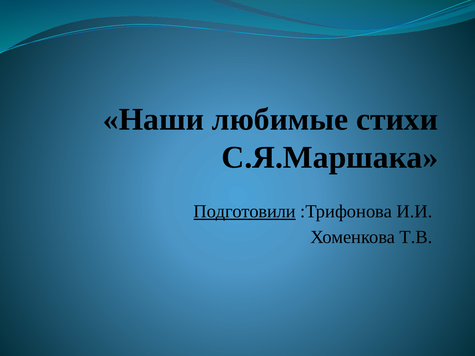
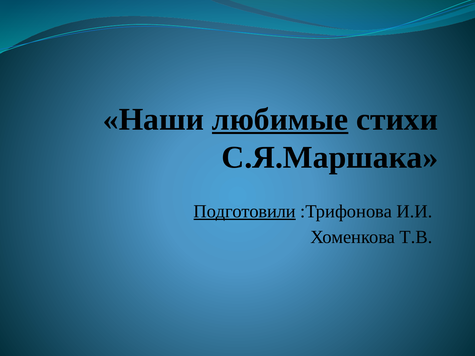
любимые underline: none -> present
